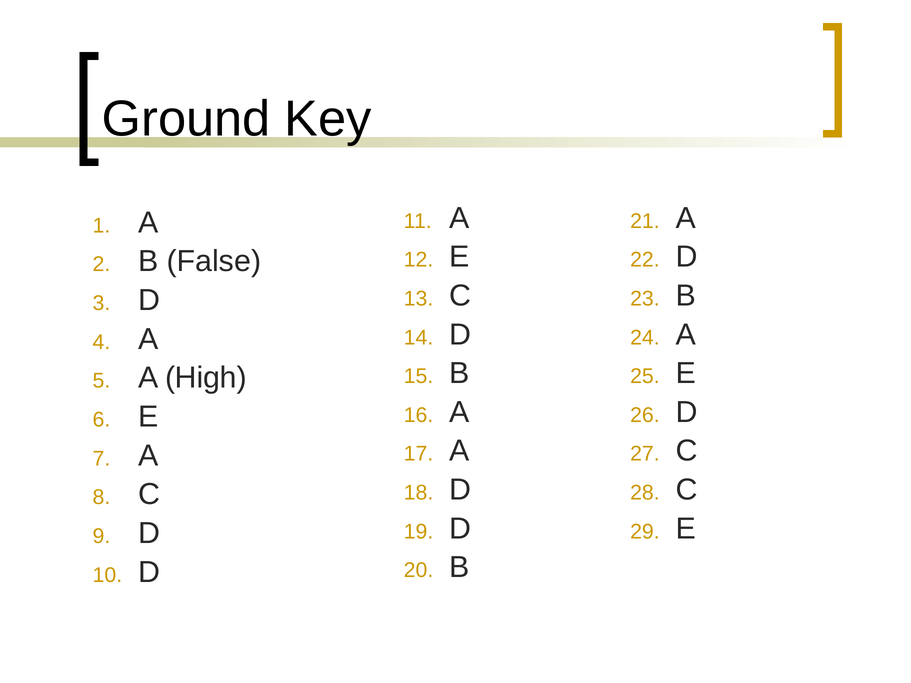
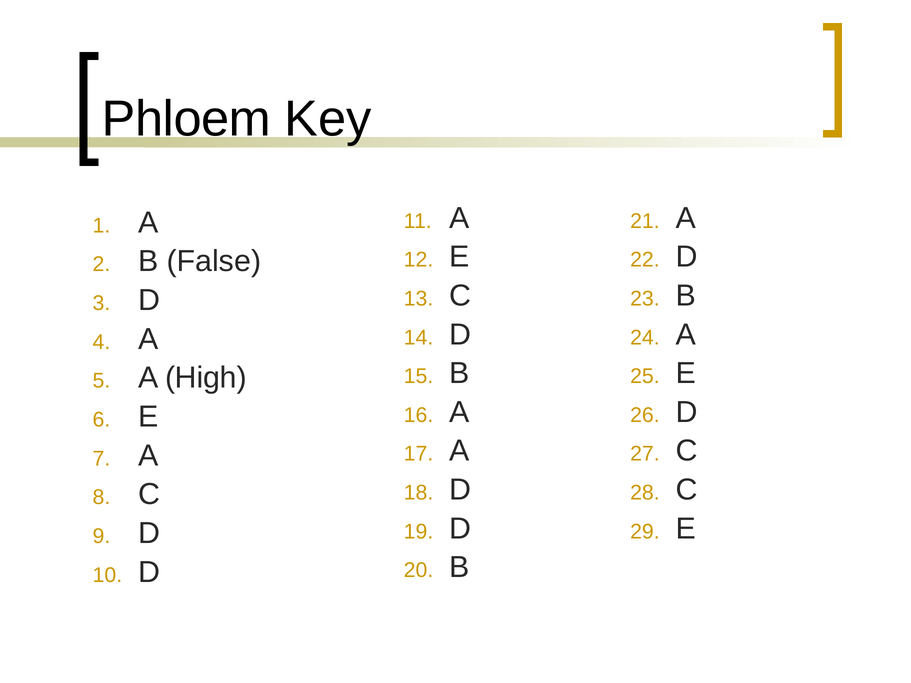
Ground: Ground -> Phloem
